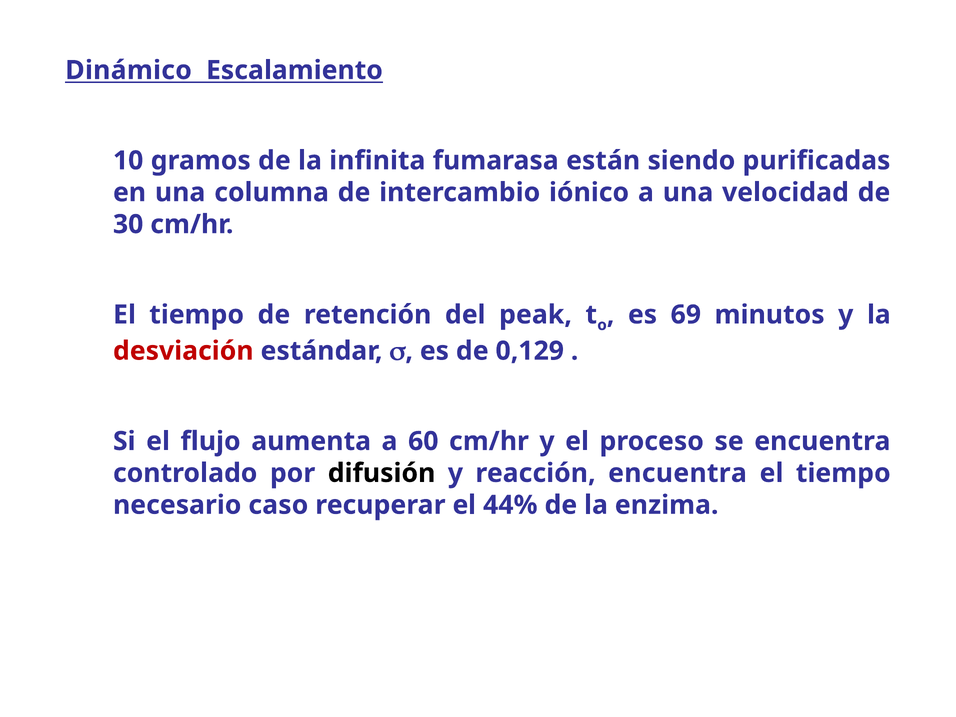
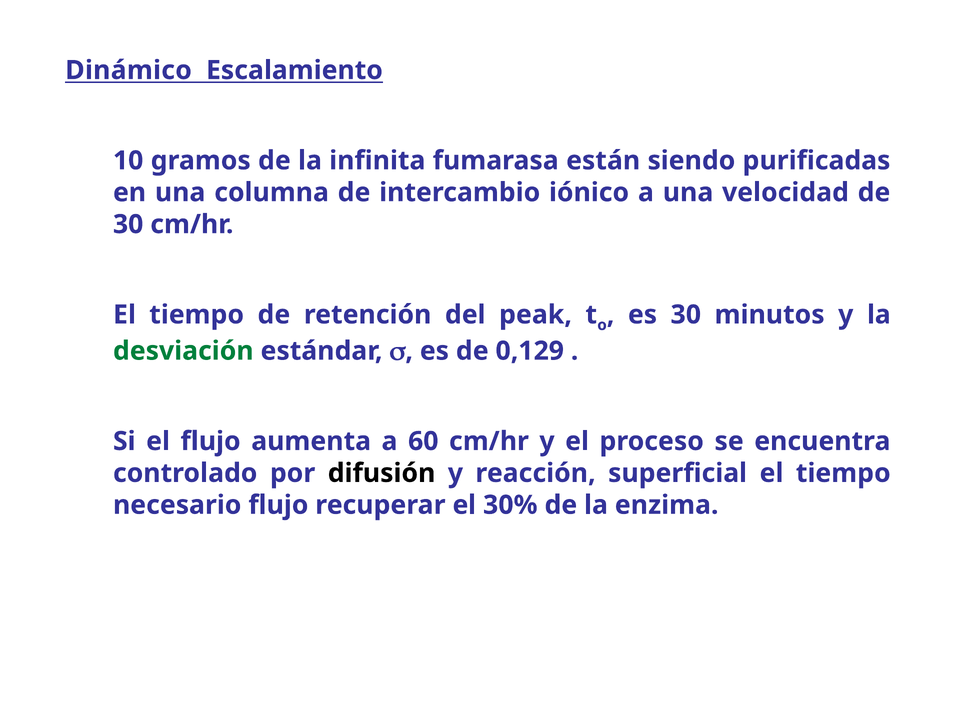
es 69: 69 -> 30
desviación colour: red -> green
reacción encuentra: encuentra -> superficial
necesario caso: caso -> flujo
44%: 44% -> 30%
